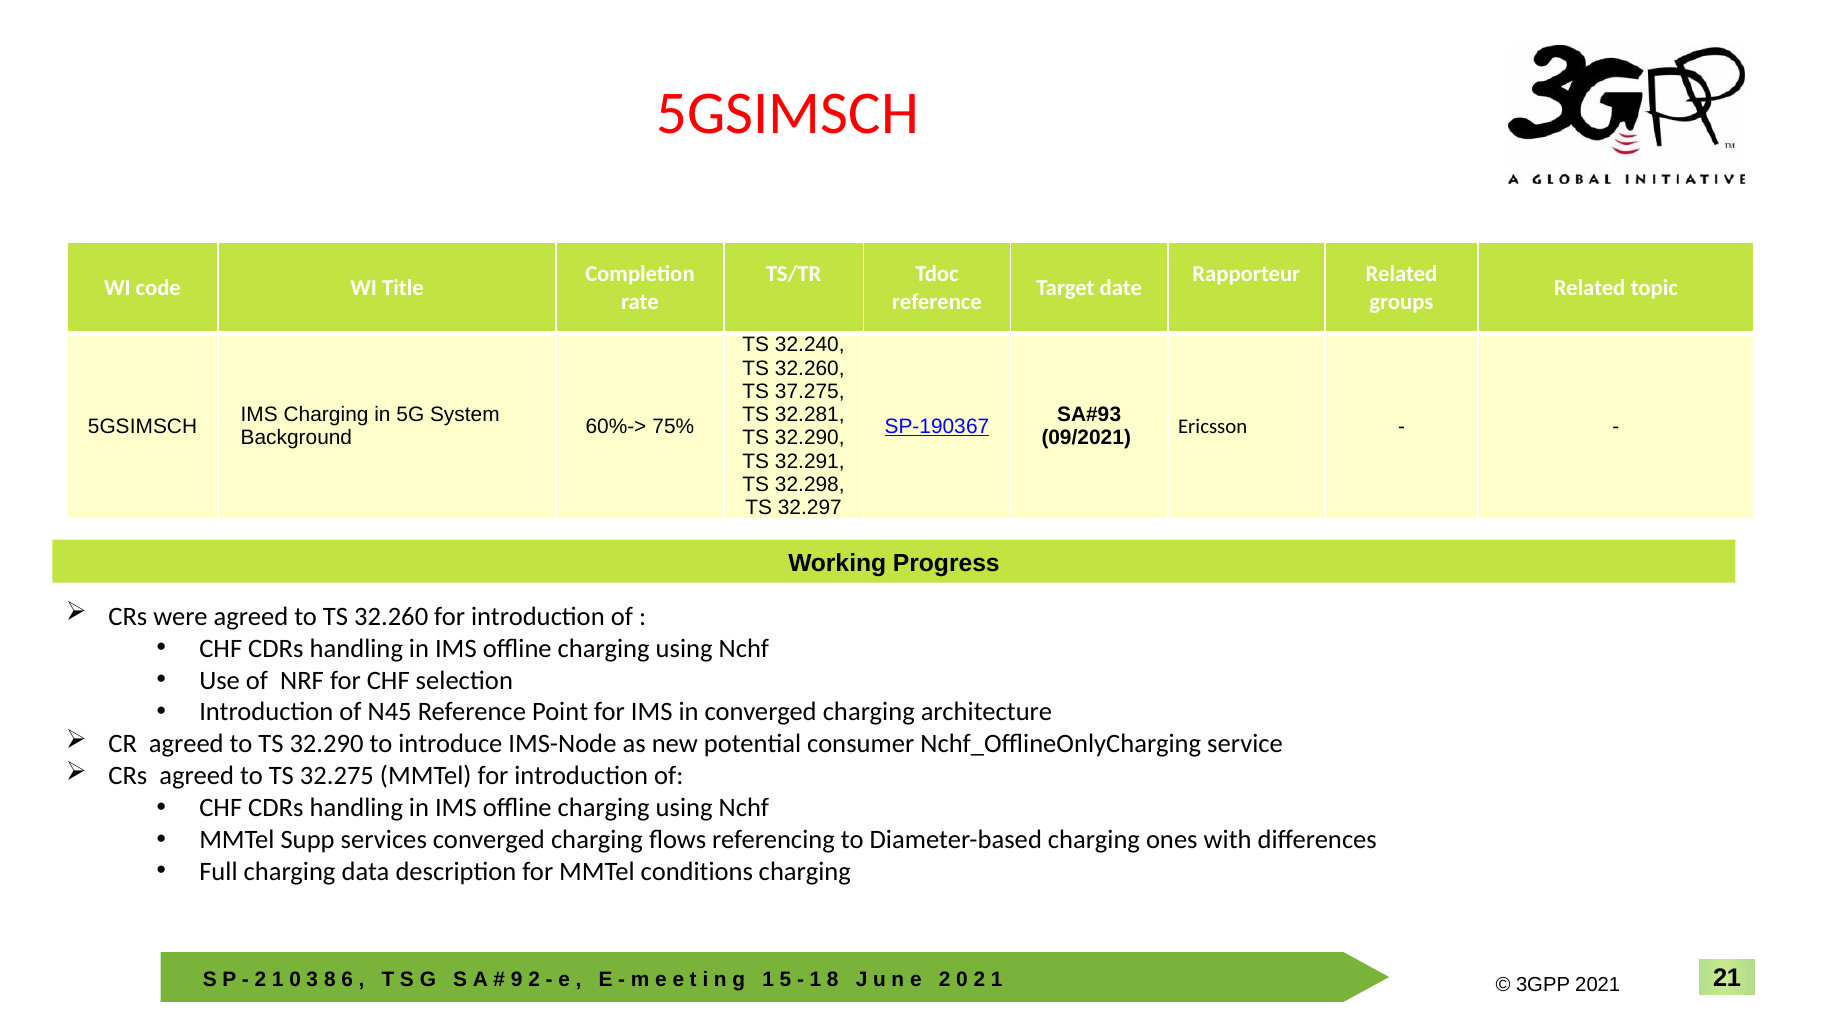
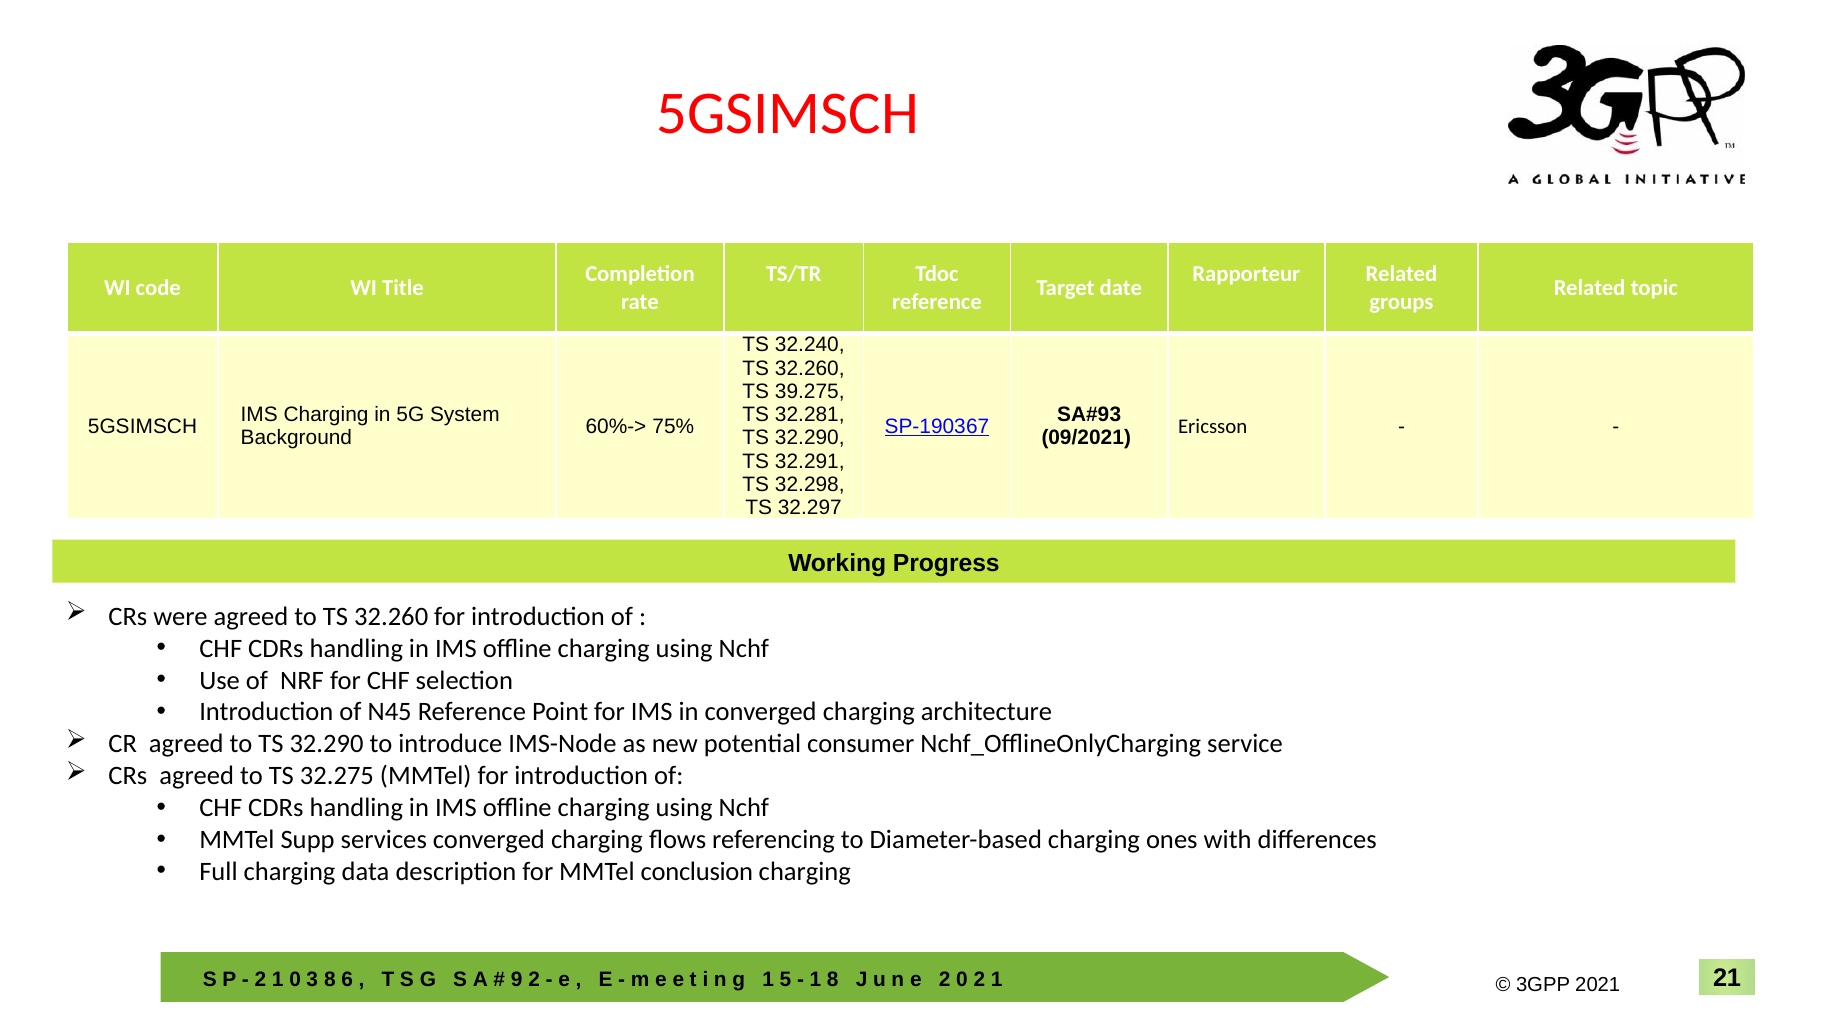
37.275: 37.275 -> 39.275
conditions: conditions -> conclusion
